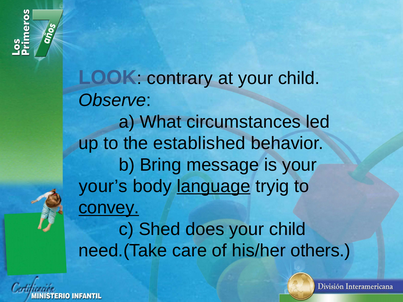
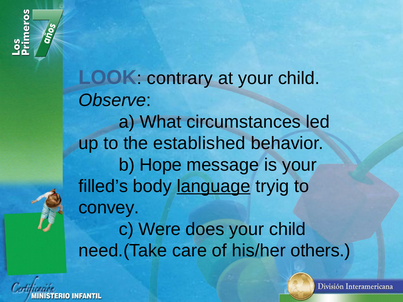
Bring: Bring -> Hope
your’s: your’s -> filled’s
convey underline: present -> none
Shed: Shed -> Were
